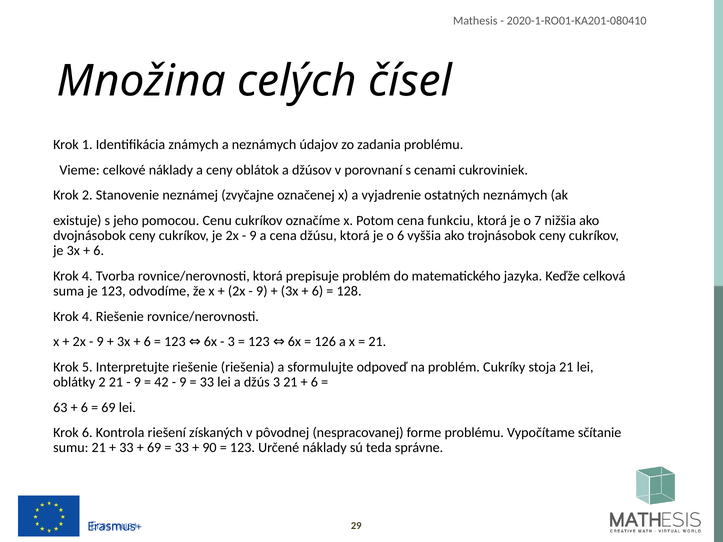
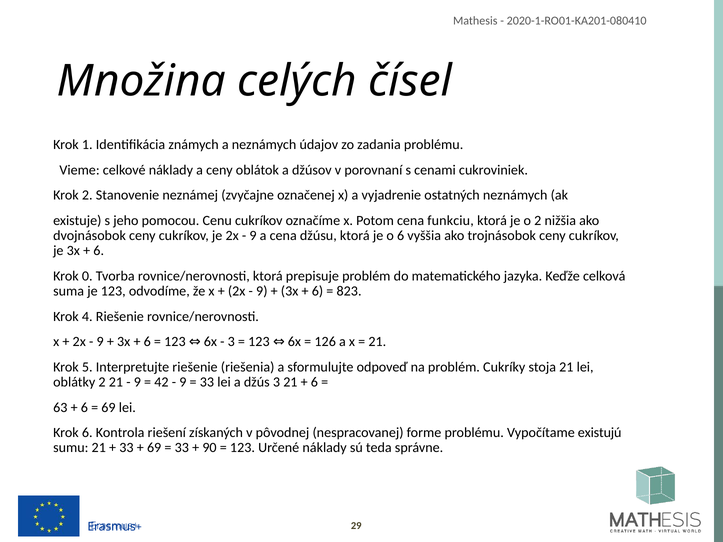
o 7: 7 -> 2
4 at (87, 276): 4 -> 0
128: 128 -> 823
sčítanie: sčítanie -> existujú
